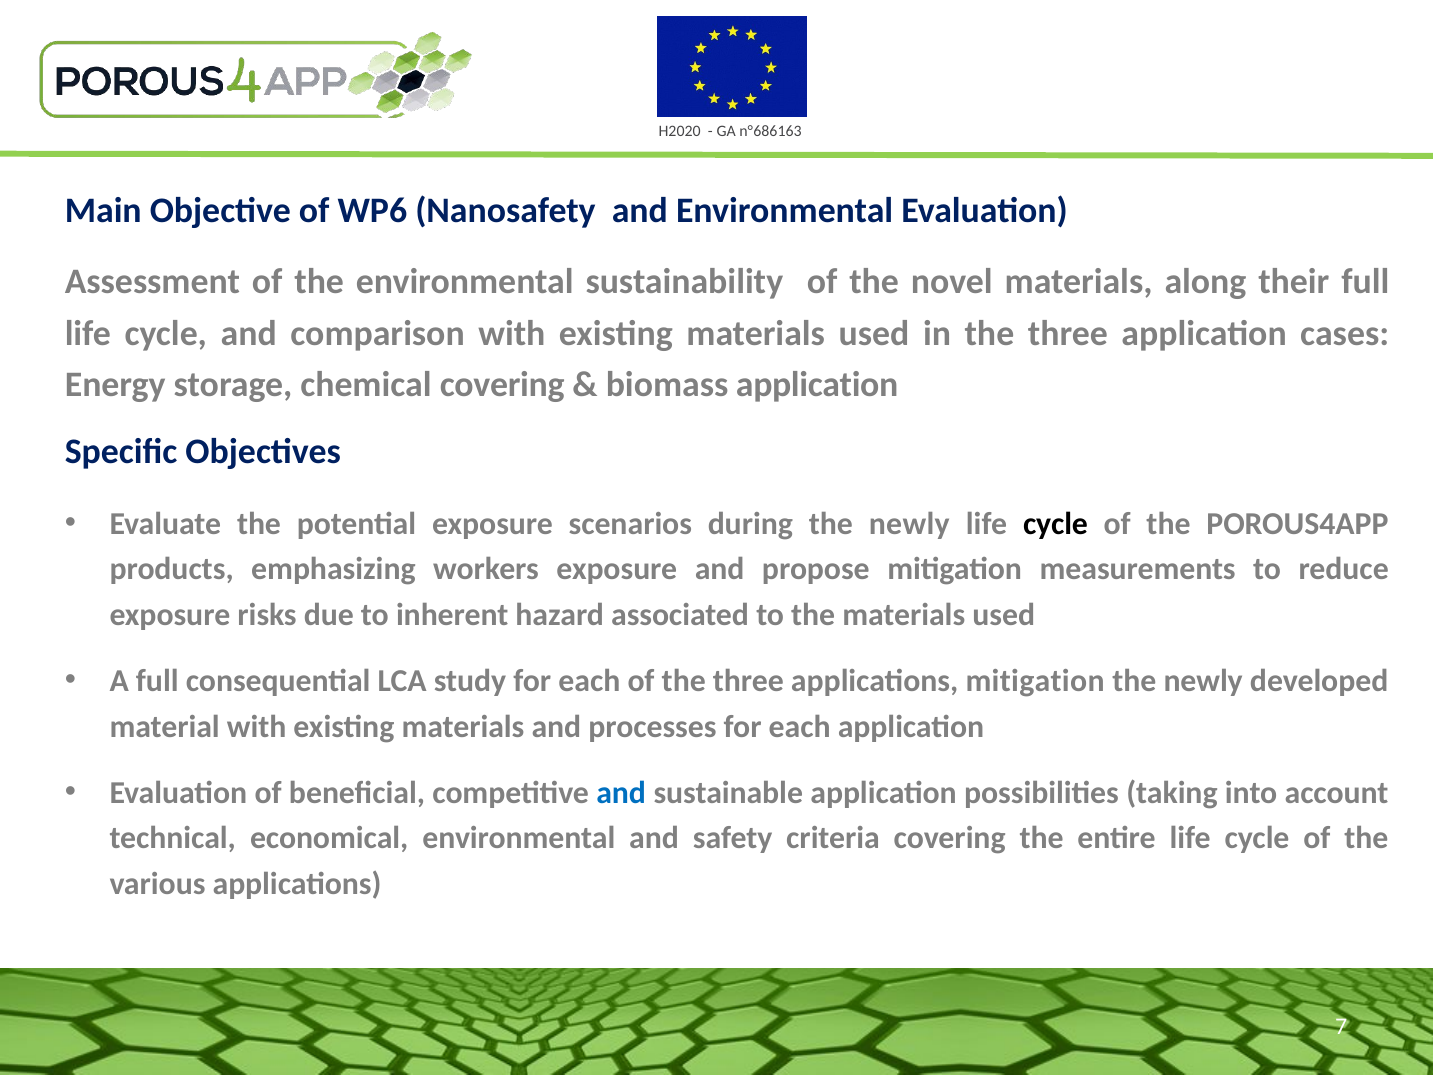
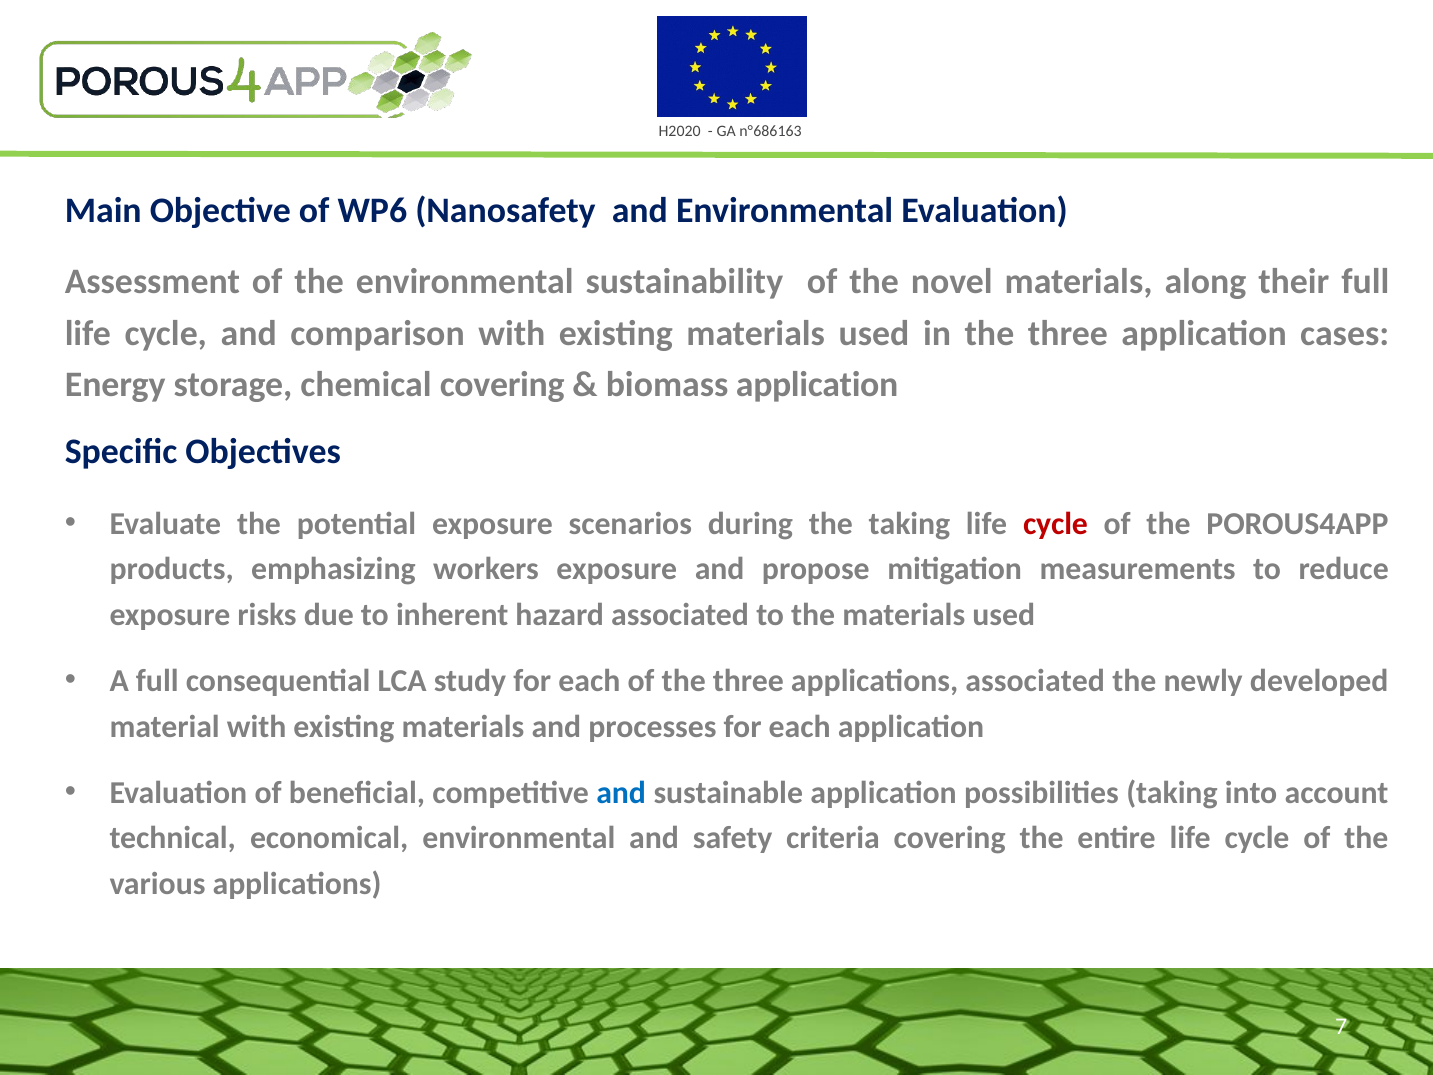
during the newly: newly -> taking
cycle at (1055, 524) colour: black -> red
applications mitigation: mitigation -> associated
